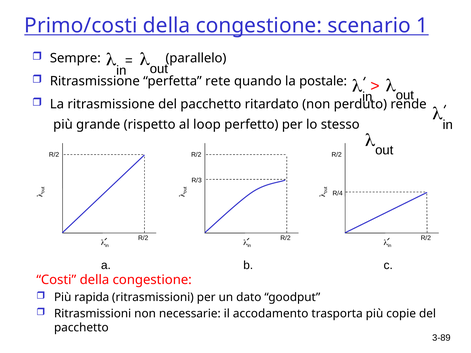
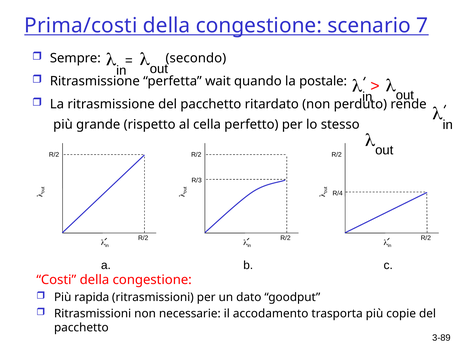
Primo/costi: Primo/costi -> Prima/costi
1: 1 -> 7
parallelo: parallelo -> secondo
rete: rete -> wait
loop: loop -> cella
